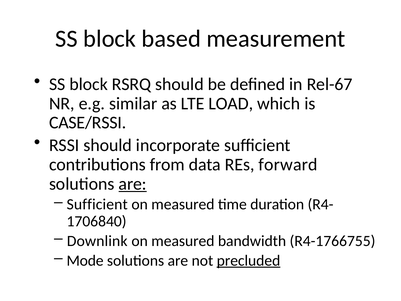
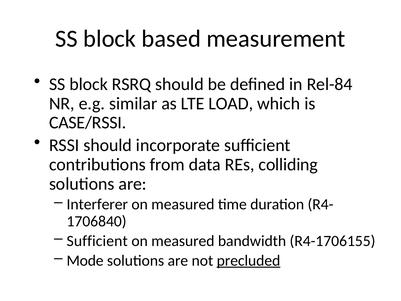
Rel-67: Rel-67 -> Rel-84
forward: forward -> colliding
are at (133, 184) underline: present -> none
Sufficient at (97, 204): Sufficient -> Interferer
Downlink at (97, 241): Downlink -> Sufficient
R4-1766755: R4-1766755 -> R4-1706155
